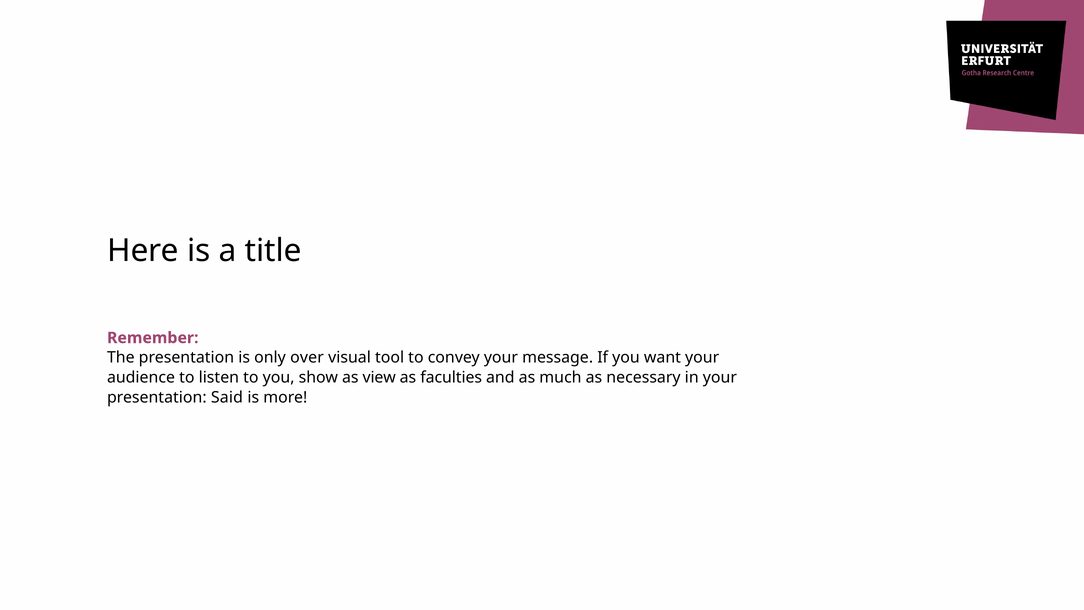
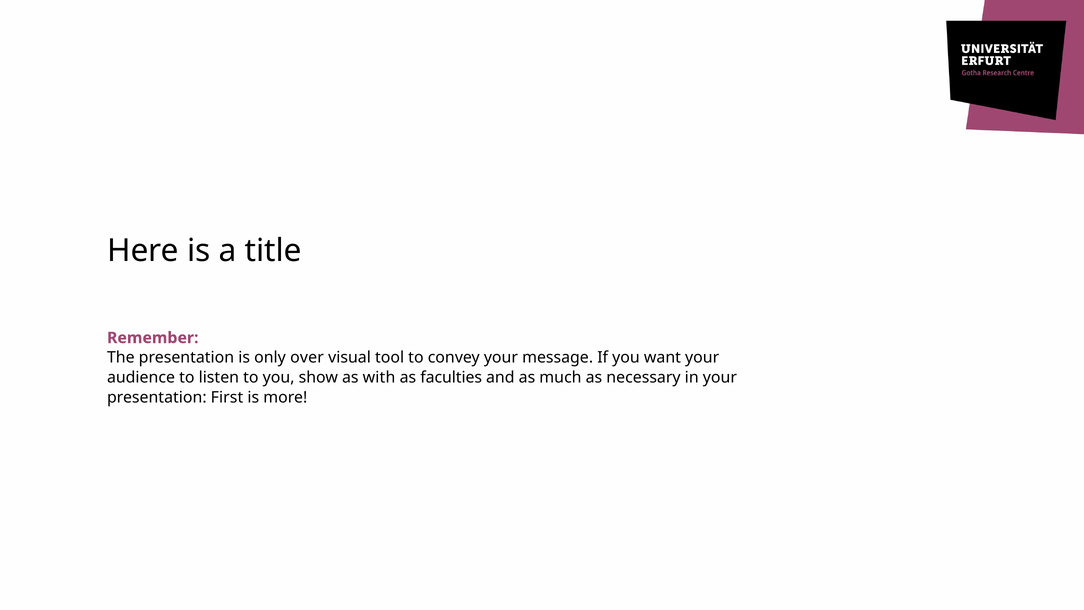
view: view -> with
Said: Said -> First
